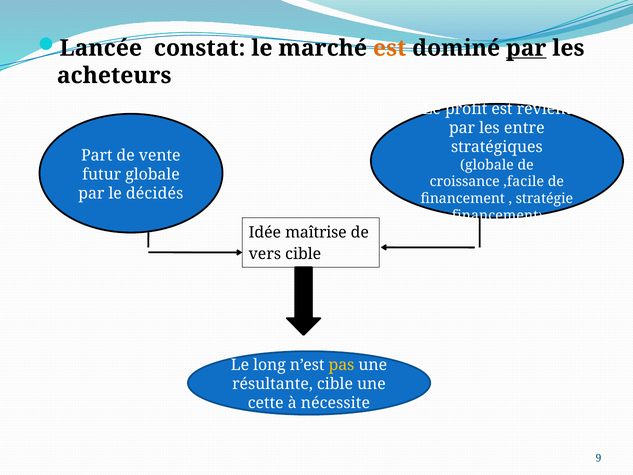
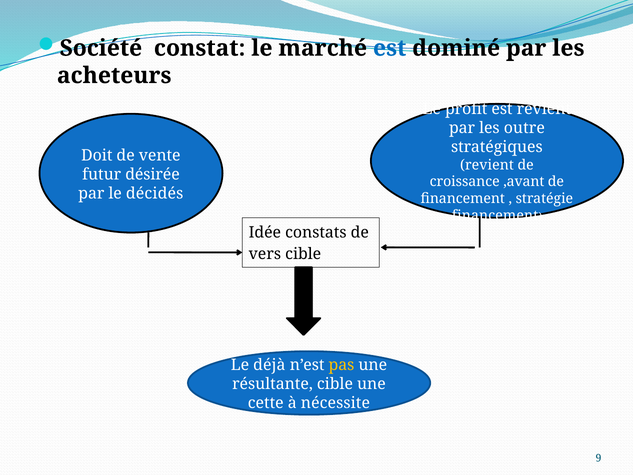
Lancée: Lancée -> Société
est at (390, 48) colour: orange -> blue
par at (526, 48) underline: present -> none
entre: entre -> outre
Part: Part -> Doit
globale at (487, 165): globale -> revient
futur globale: globale -> désirée
,facile: ,facile -> ,avant
maîtrise: maîtrise -> constats
long: long -> déjà
